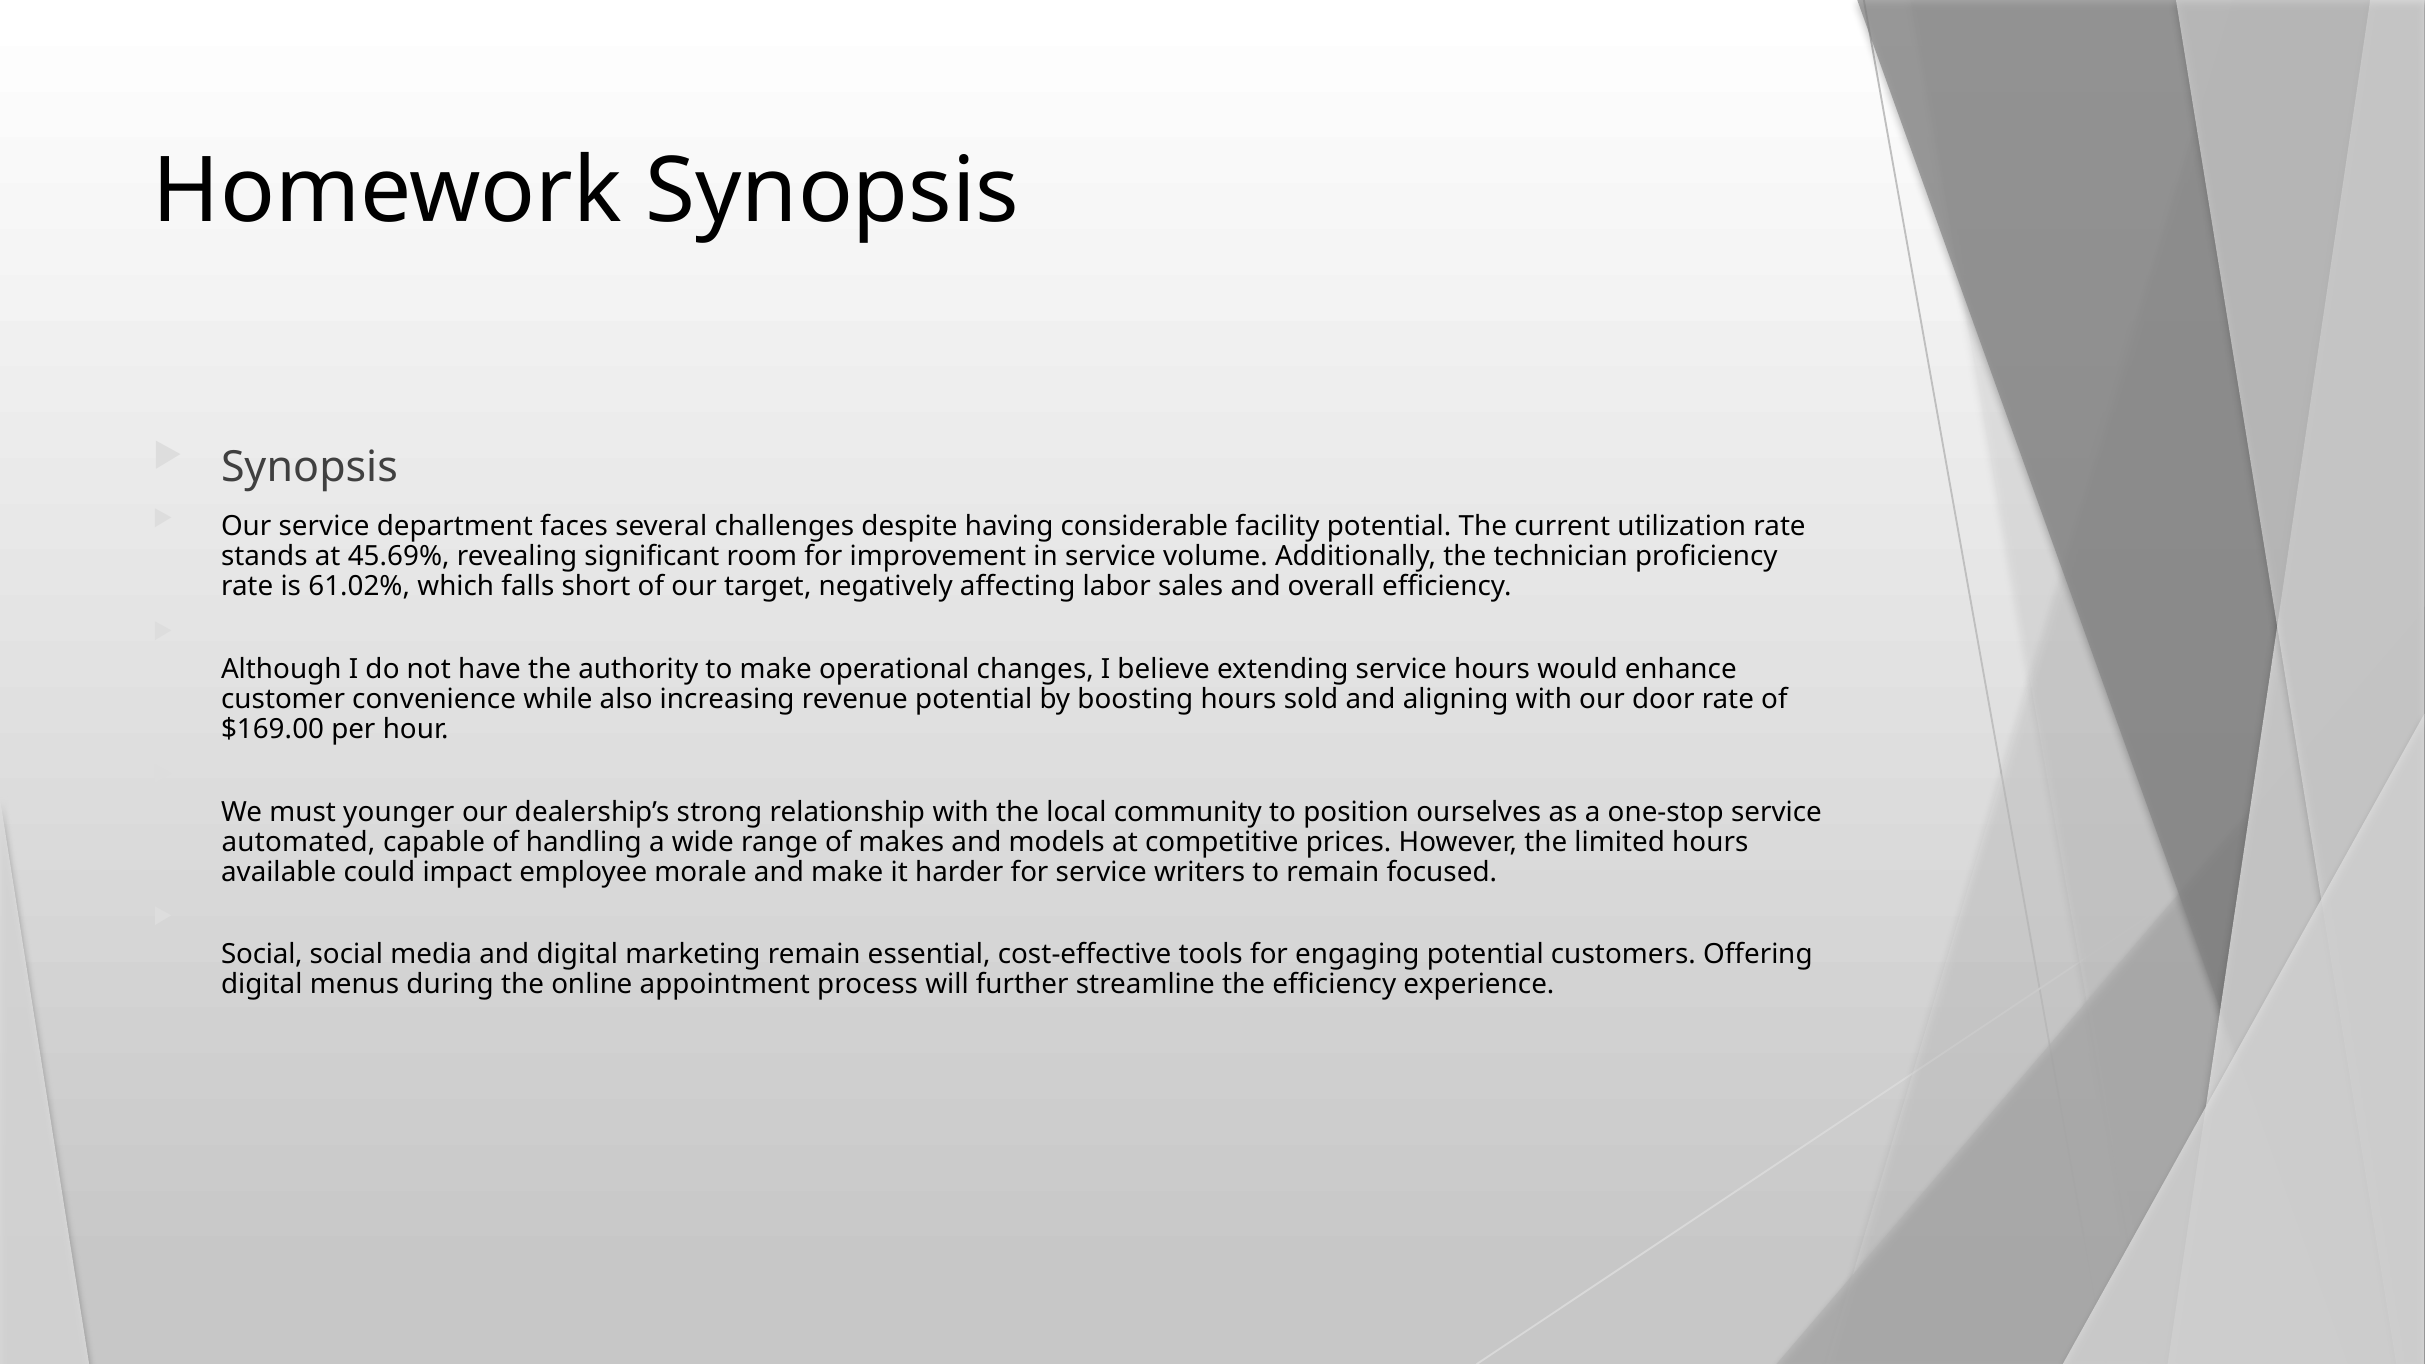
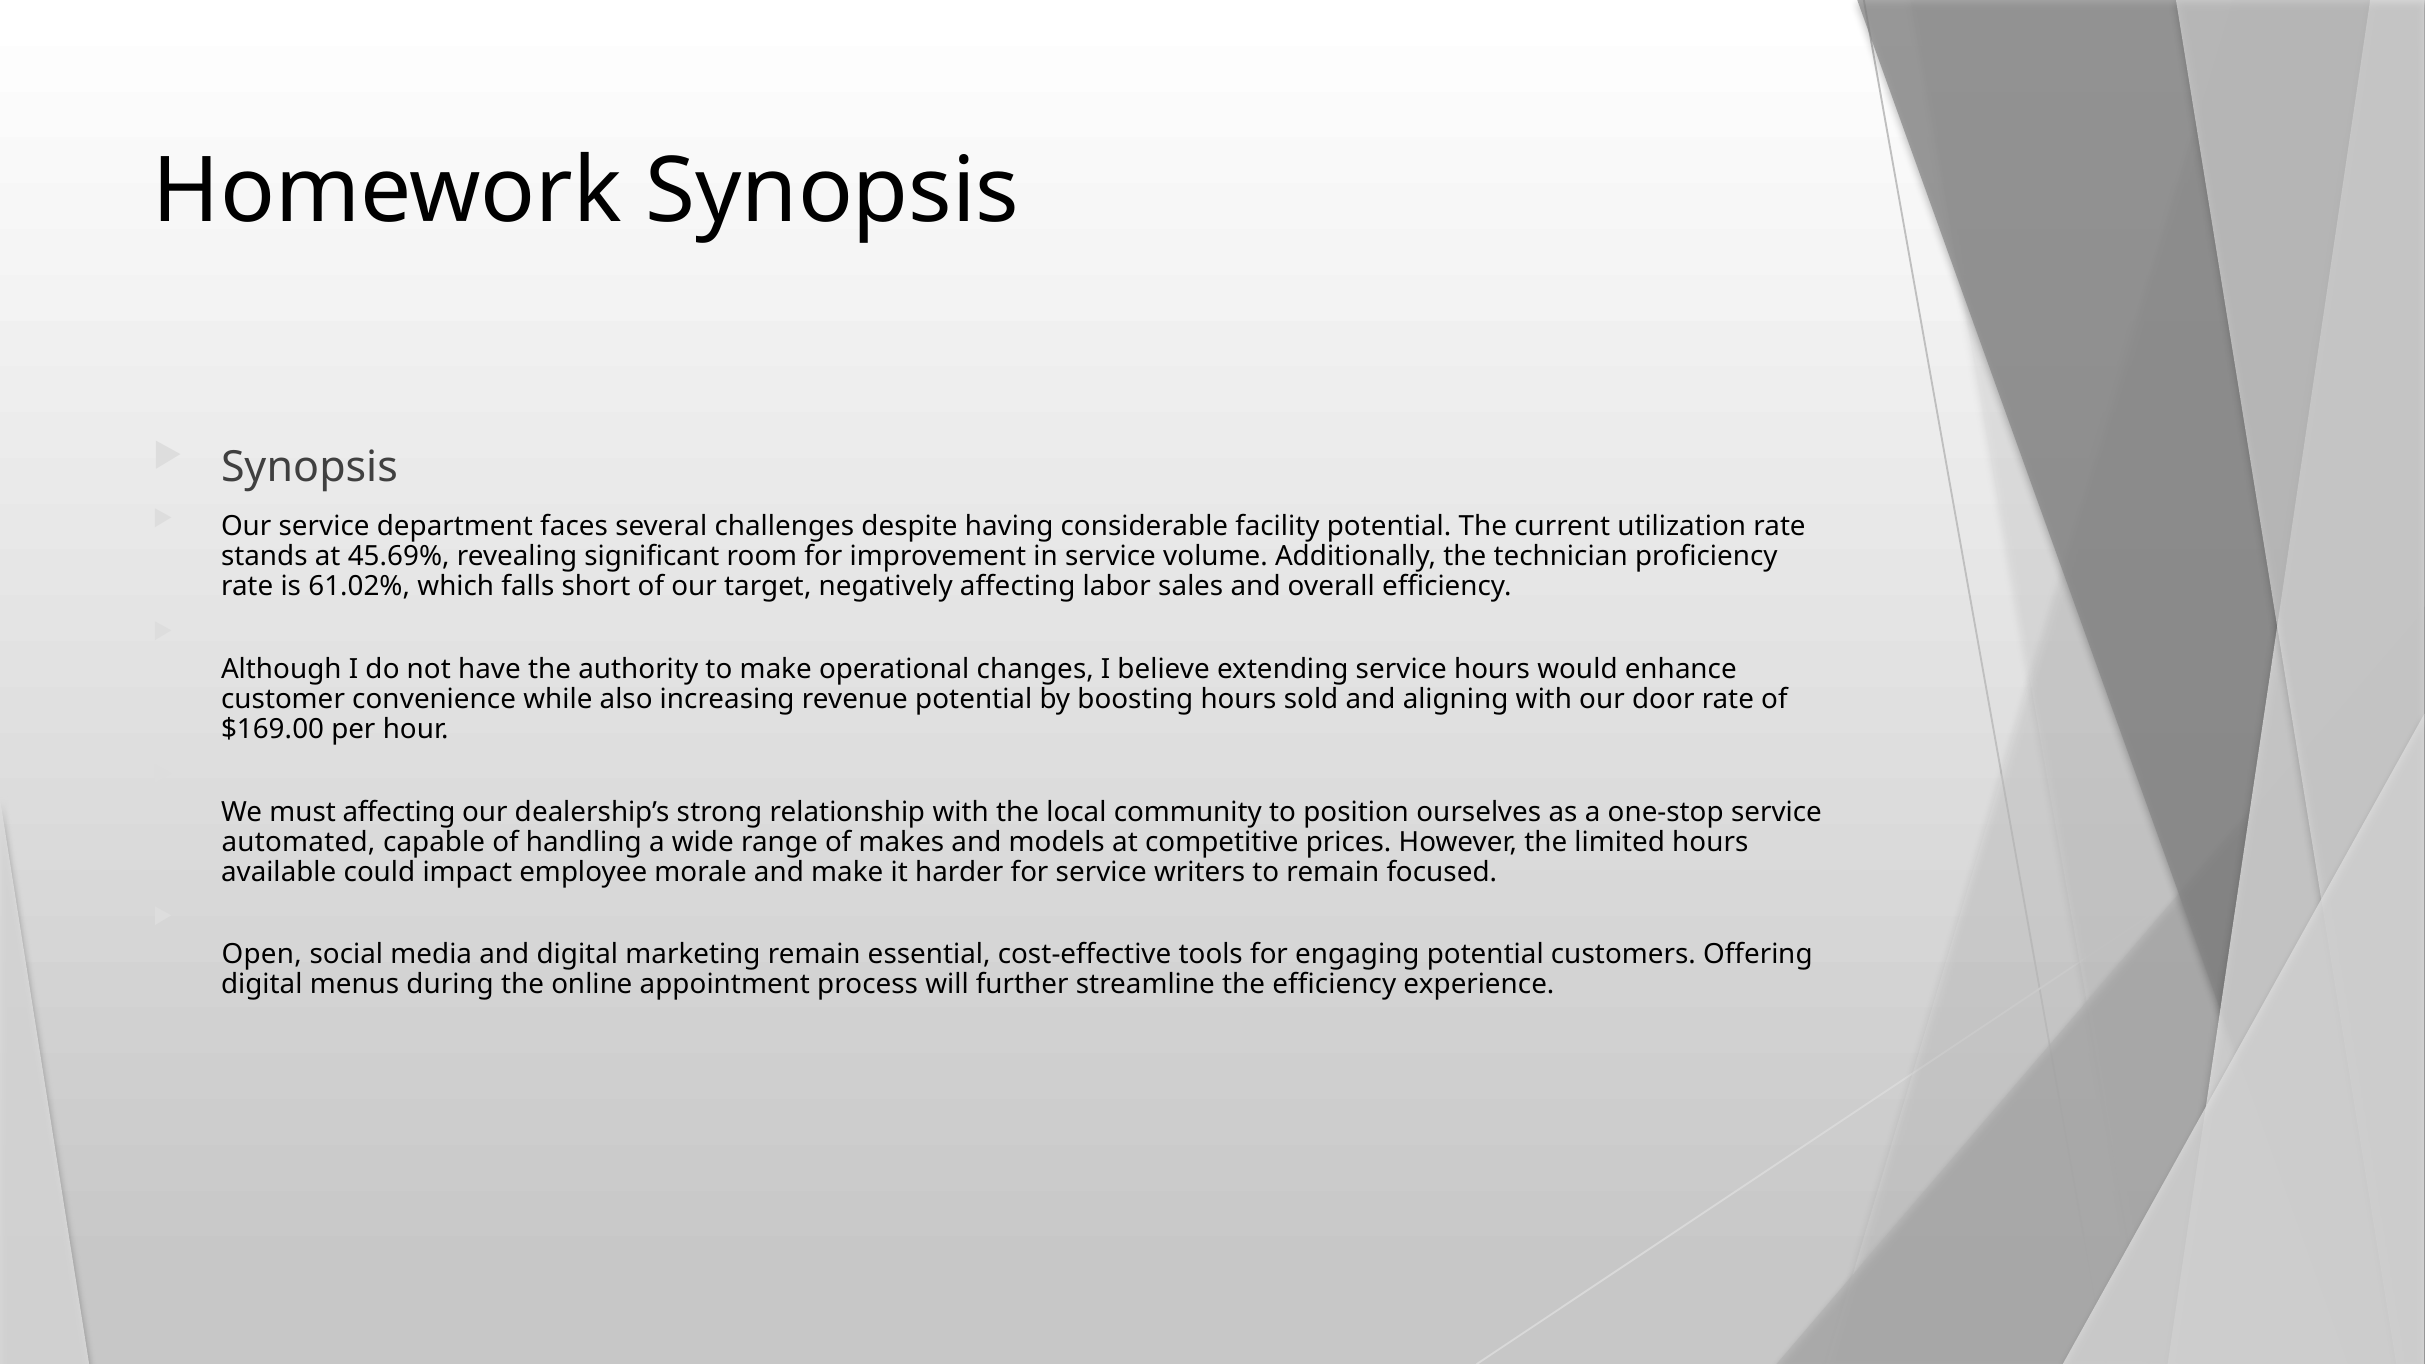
must younger: younger -> affecting
Social at (262, 955): Social -> Open
